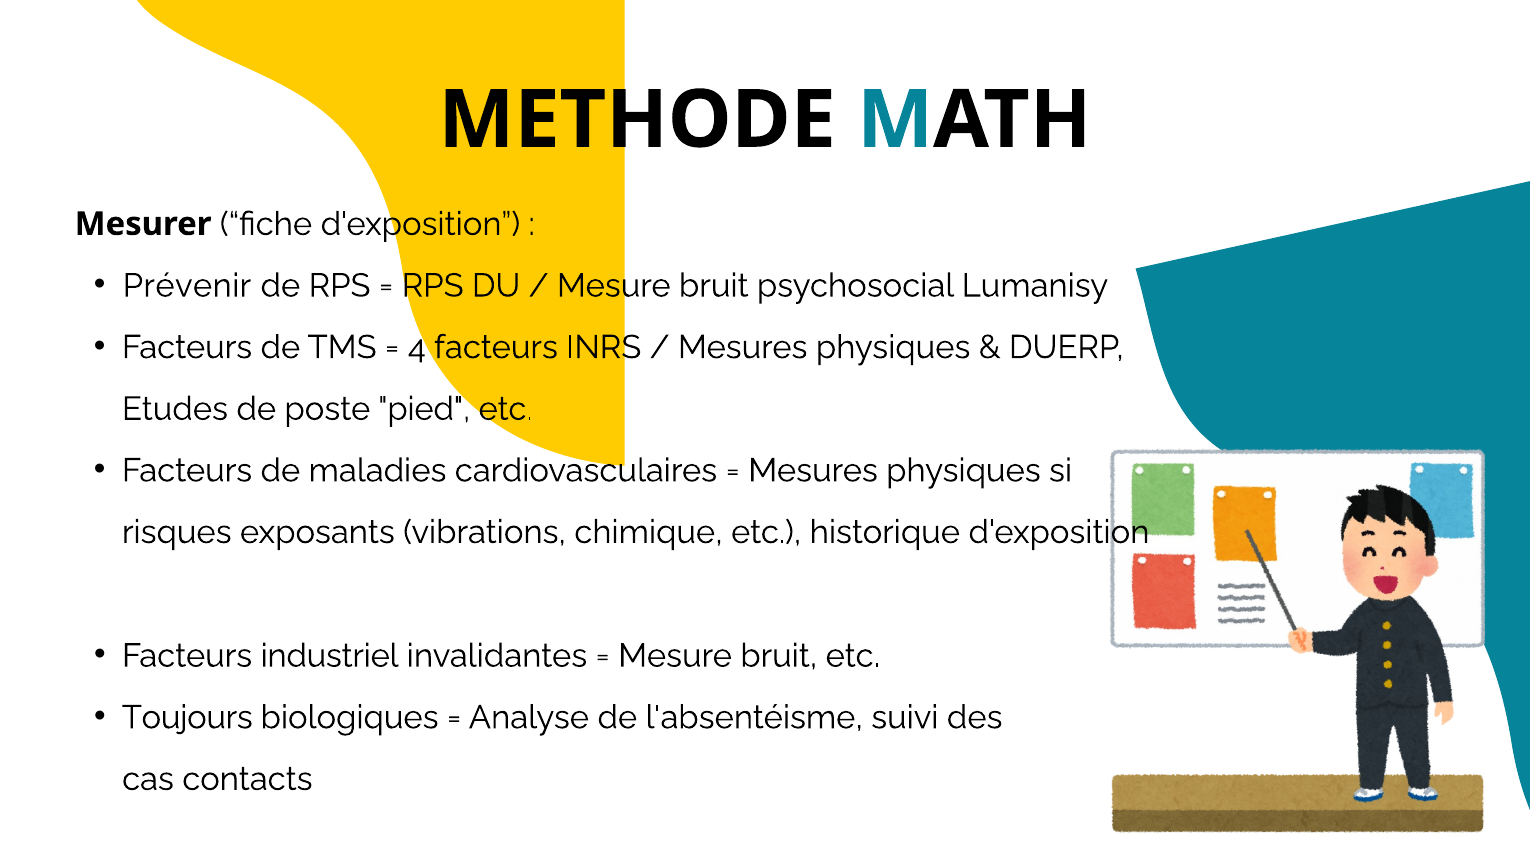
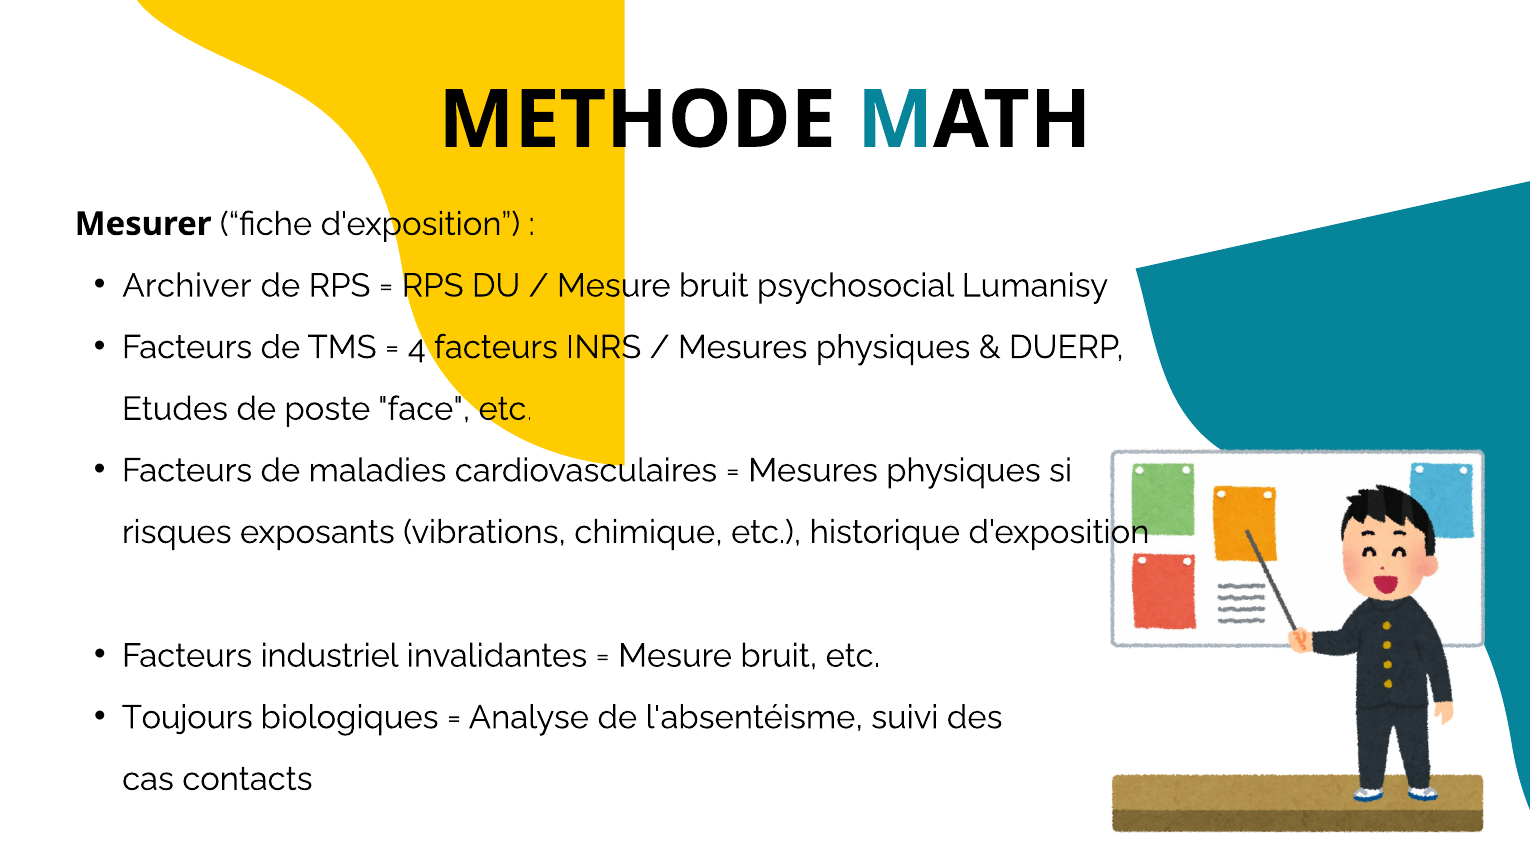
Prévenir: Prévenir -> Archiver
pied: pied -> face
